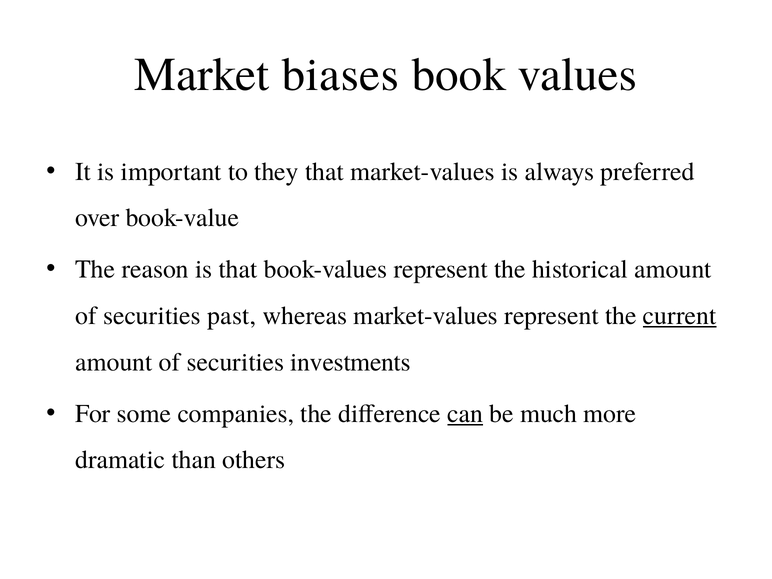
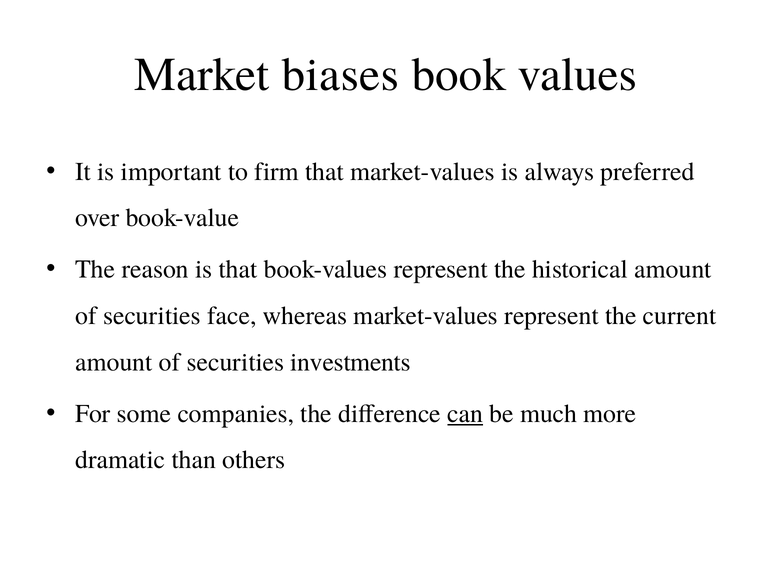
they: they -> firm
past: past -> face
current underline: present -> none
